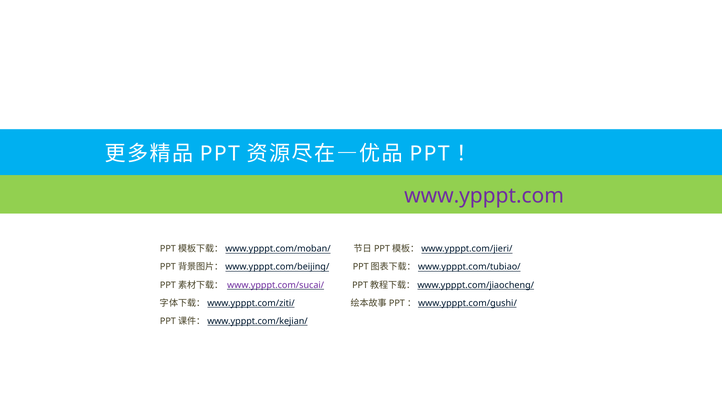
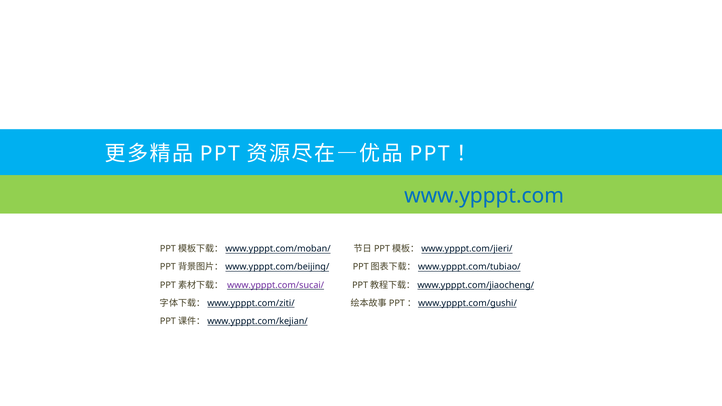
www.ypppt.com colour: purple -> blue
